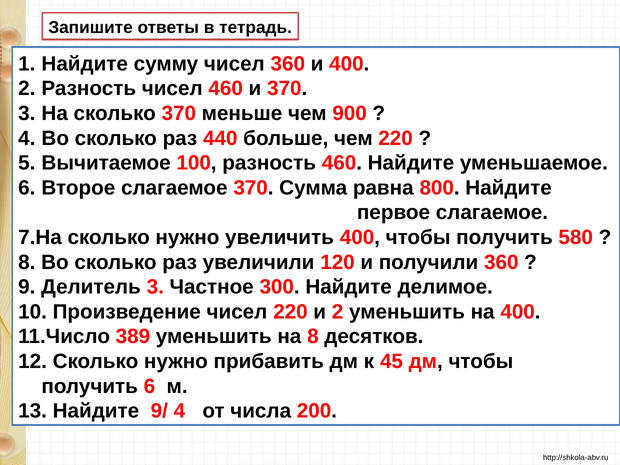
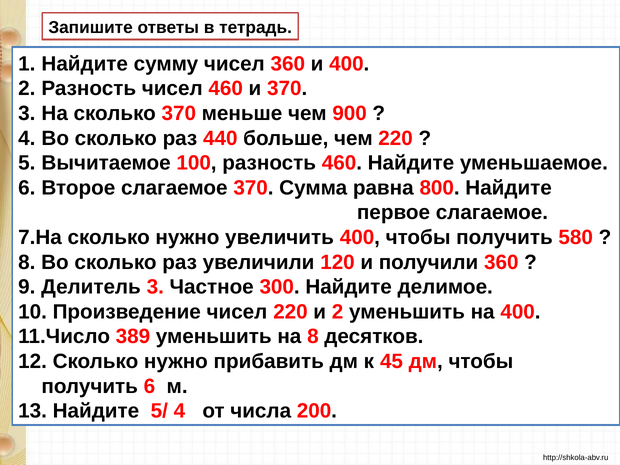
9/: 9/ -> 5/
